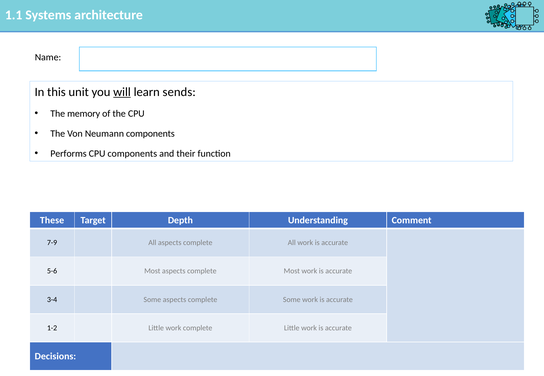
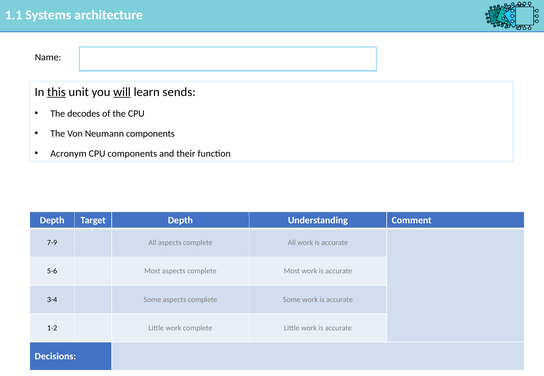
this underline: none -> present
memory: memory -> decodes
Performs: Performs -> Acronym
These at (52, 221): These -> Depth
